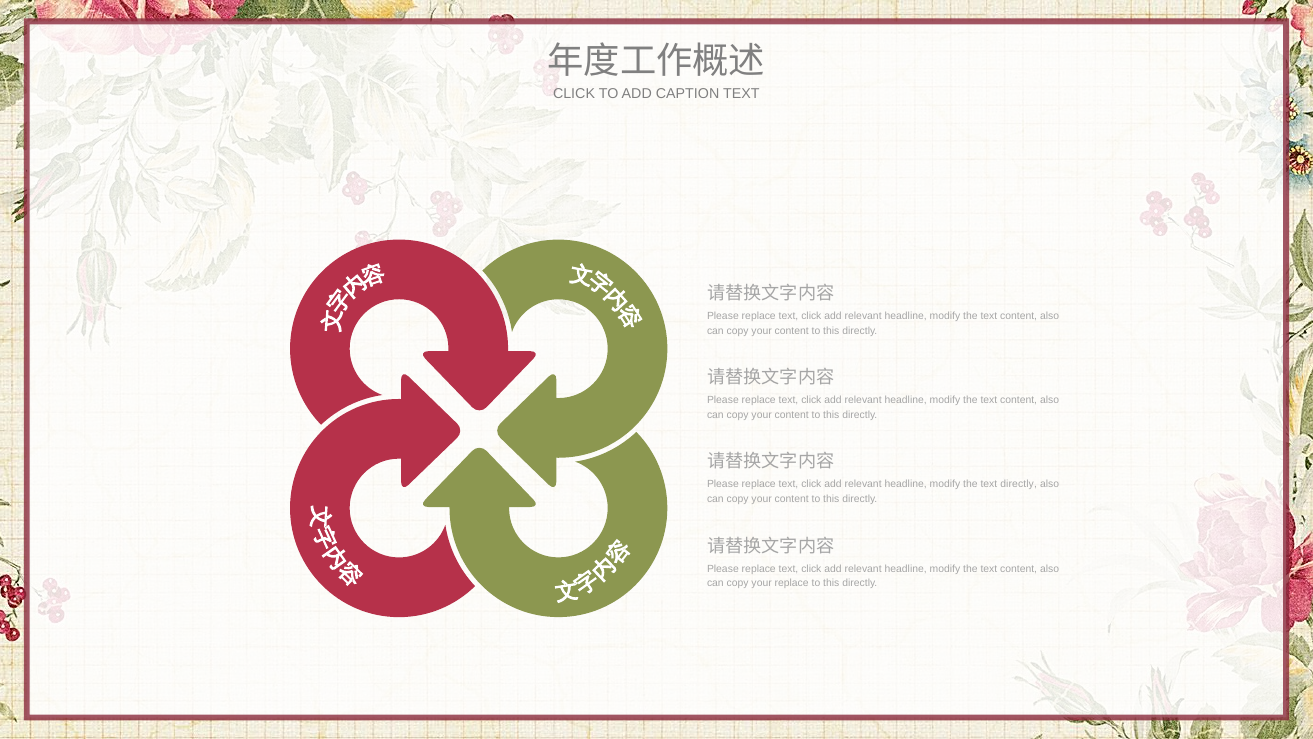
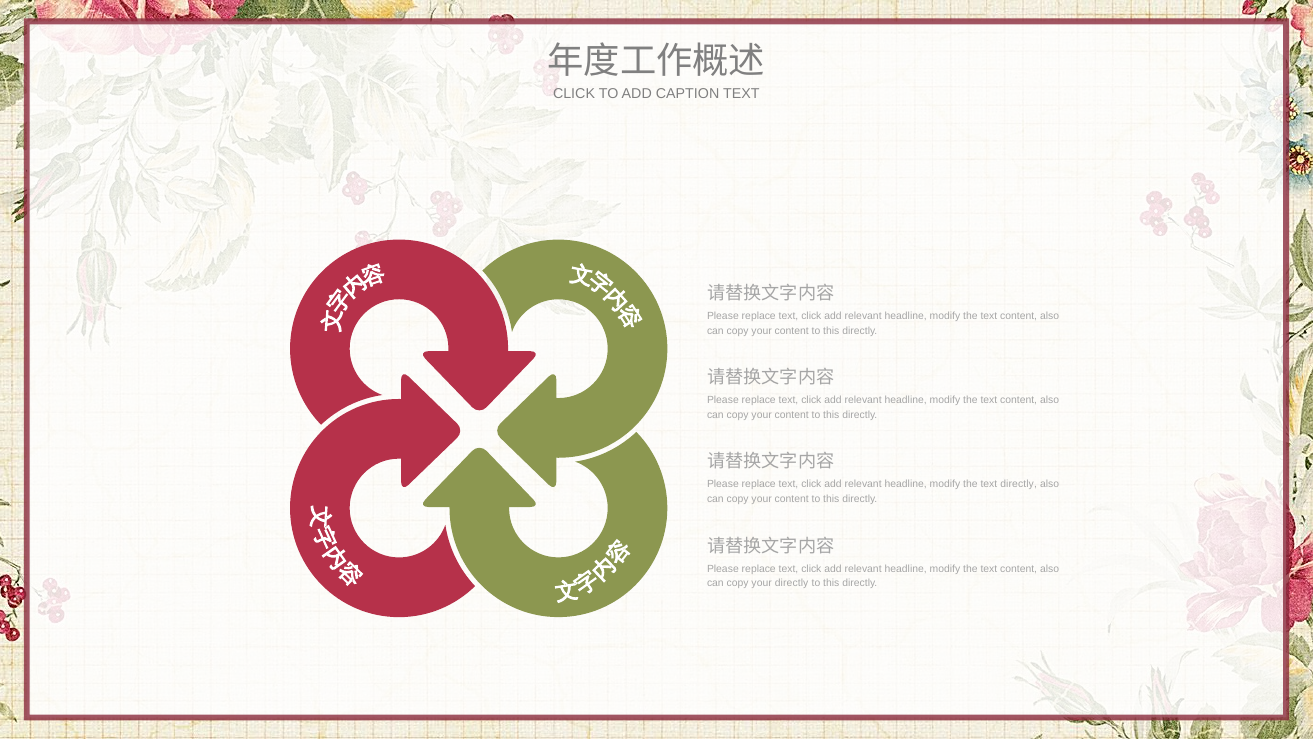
your replace: replace -> directly
